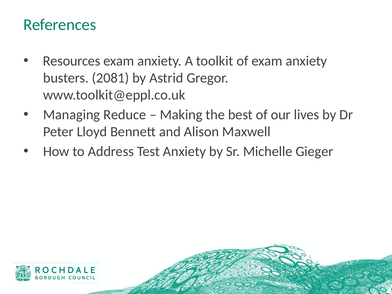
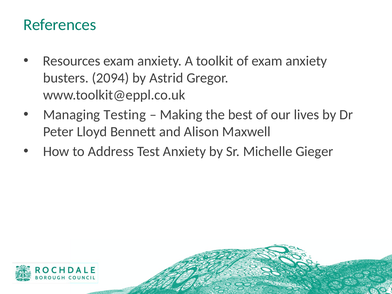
2081: 2081 -> 2094
Reduce: Reduce -> Testing
